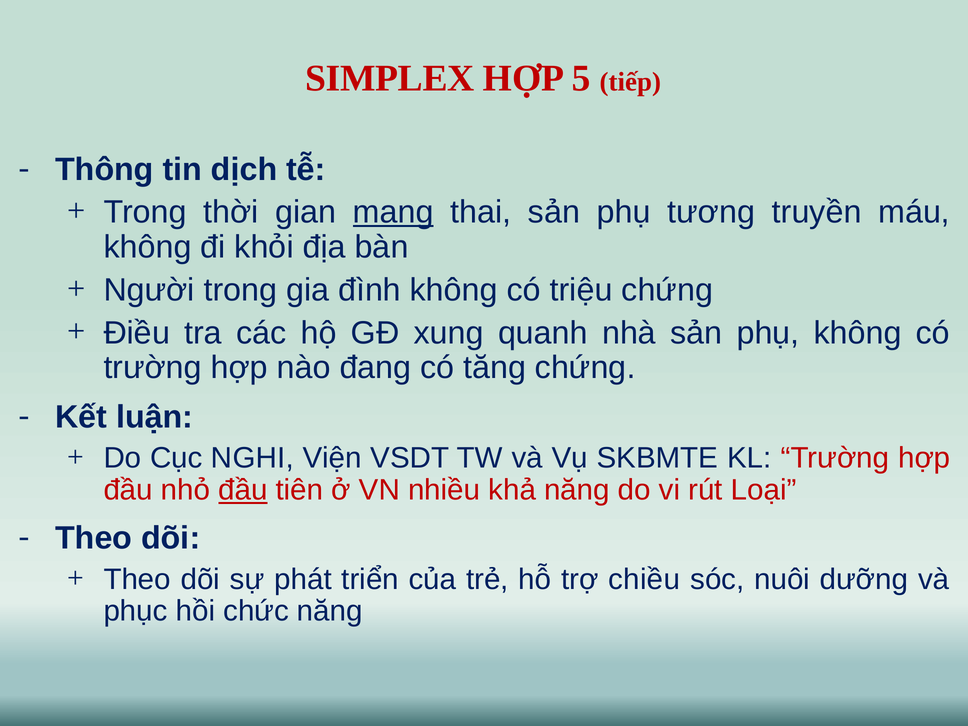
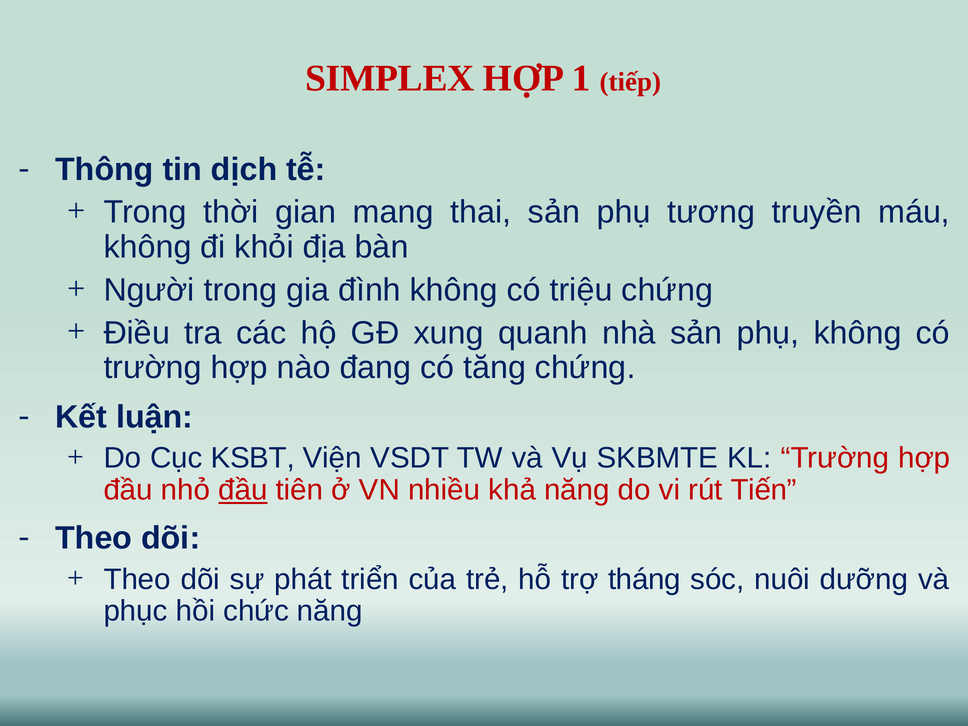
5: 5 -> 1
mang underline: present -> none
NGHI: NGHI -> KSBT
Loại: Loại -> Tiến
chiều: chiều -> tháng
